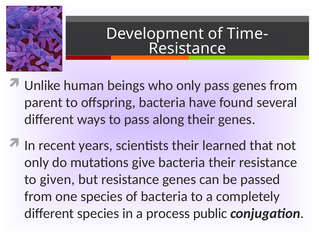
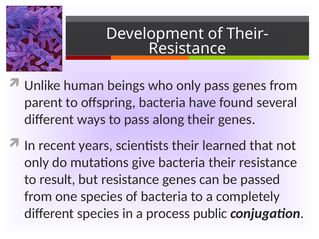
Time-: Time- -> Their-
given: given -> result
